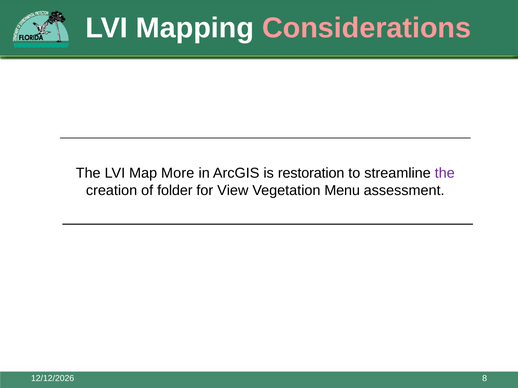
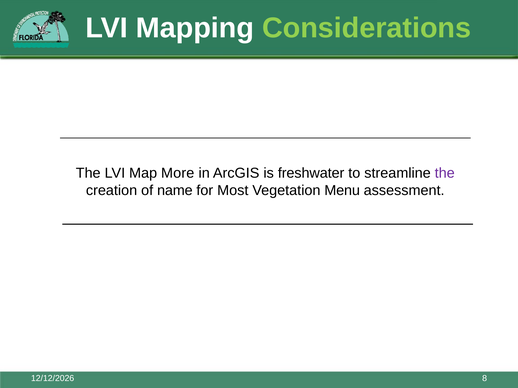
Considerations colour: pink -> light green
restoration: restoration -> freshwater
folder: folder -> name
View: View -> Most
